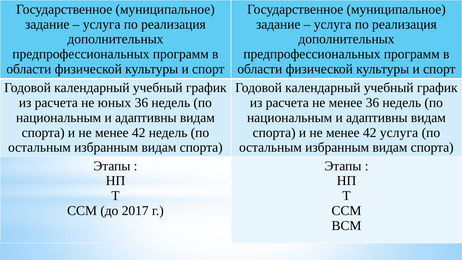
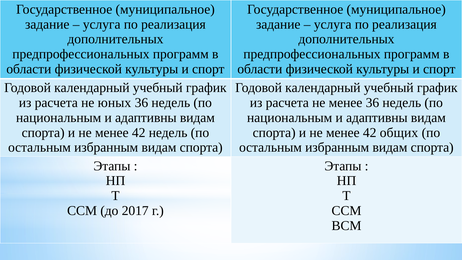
42 услуга: услуга -> общих
